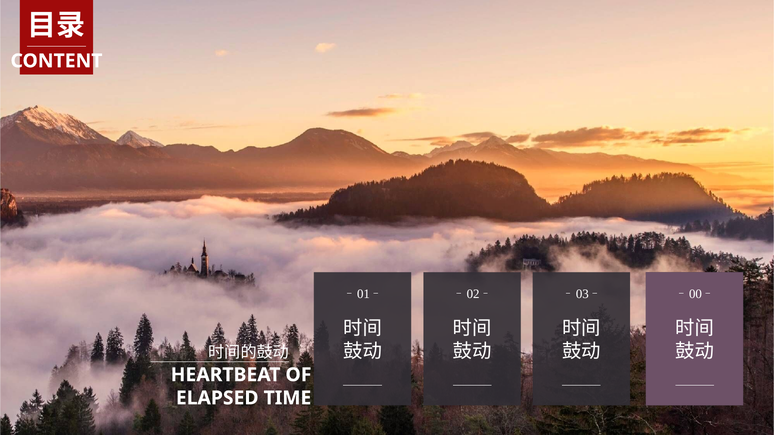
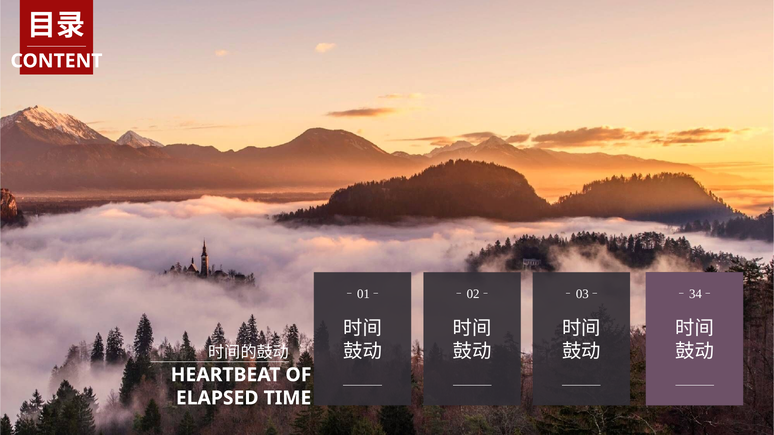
00: 00 -> 34
